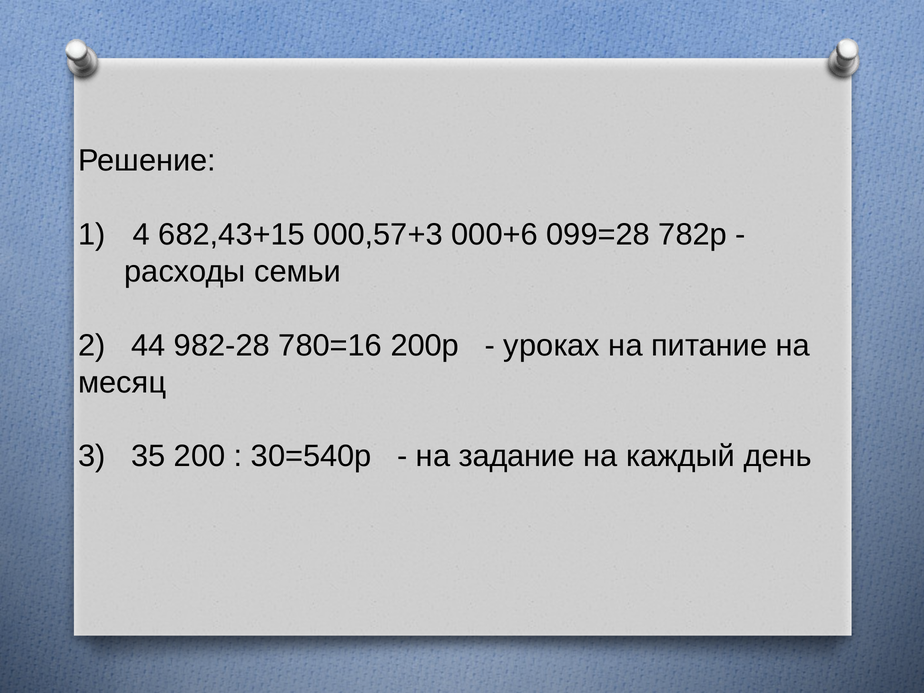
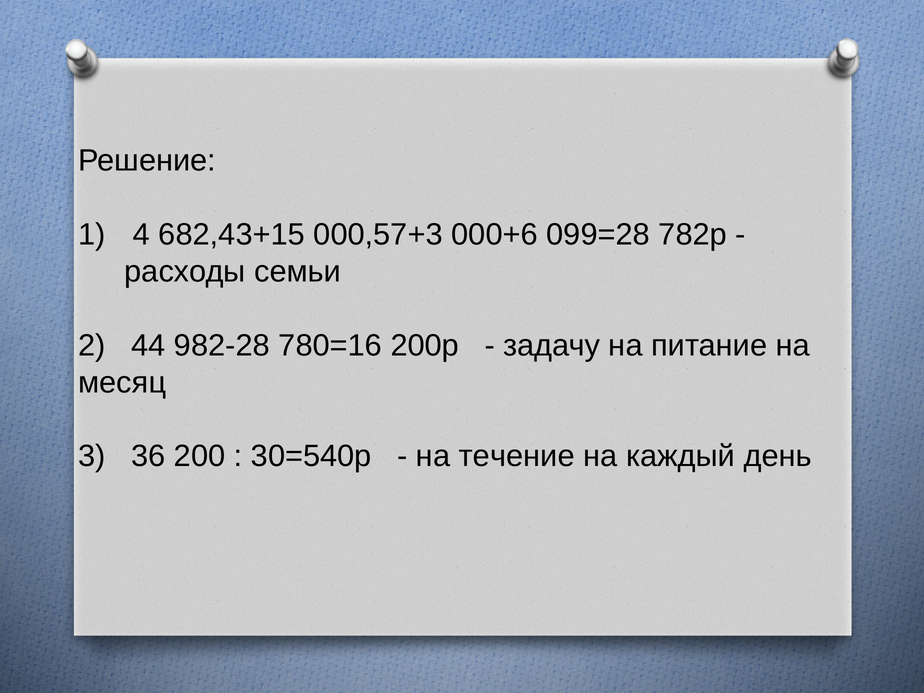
уроках: уроках -> задачу
35: 35 -> 36
задание: задание -> течение
